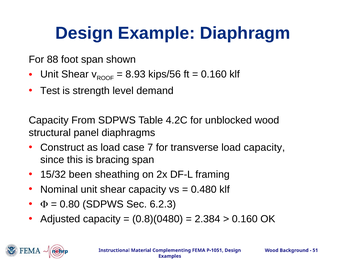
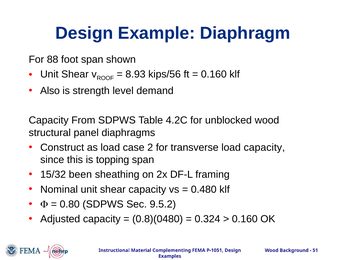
Test: Test -> Also
7: 7 -> 2
bracing: bracing -> topping
6.2.3: 6.2.3 -> 9.5.2
2.384: 2.384 -> 0.324
